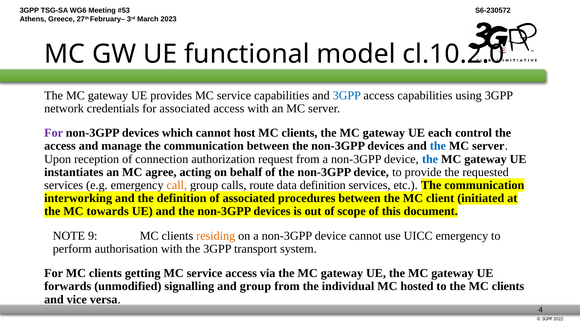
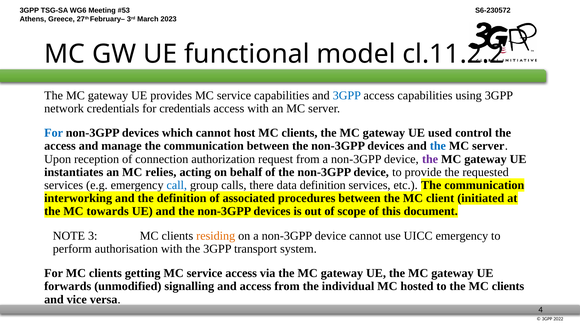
cl.10.2.0: cl.10.2.0 -> cl.11.2.2
for associated: associated -> credentials
For at (54, 133) colour: purple -> blue
each: each -> used
the at (430, 159) colour: blue -> purple
agree: agree -> relies
call colour: orange -> blue
route: route -> there
9: 9 -> 3
and group: group -> access
